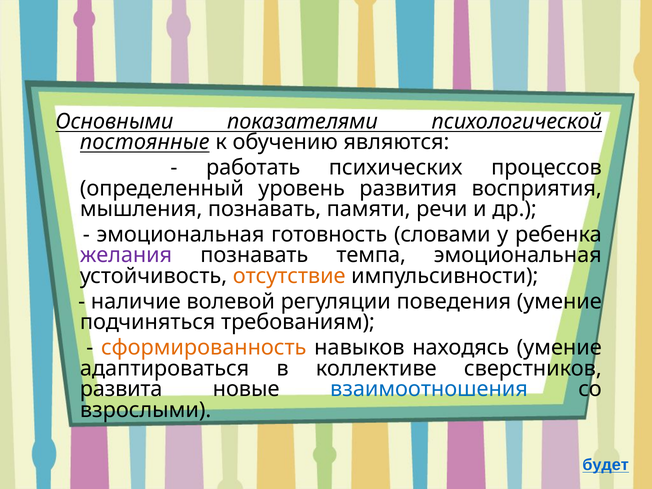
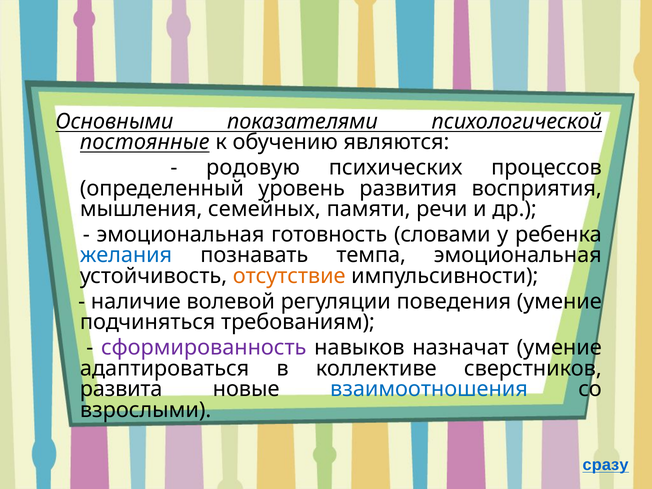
работать: работать -> родовую
мышления познавать: познавать -> семейных
желания colour: purple -> blue
сформированность colour: orange -> purple
находясь: находясь -> назначат
будет: будет -> сразу
